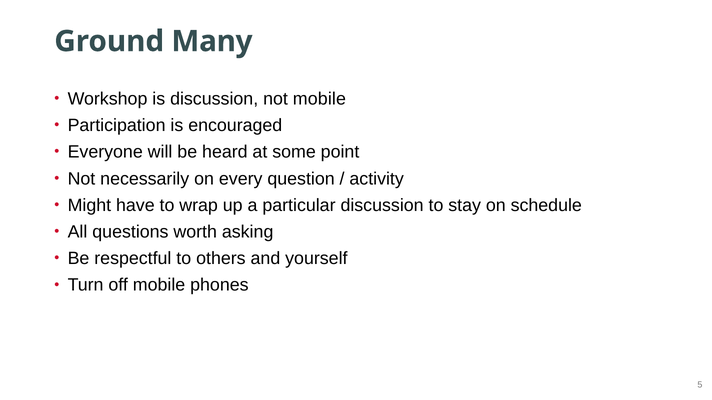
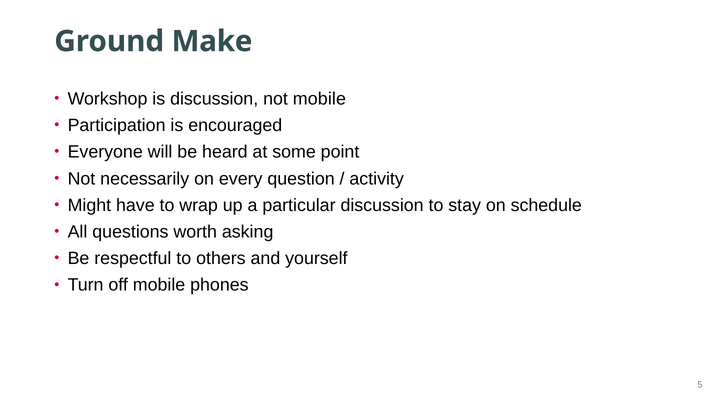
Many: Many -> Make
